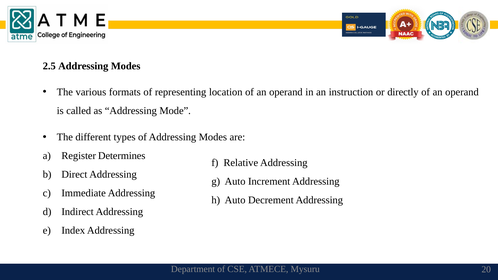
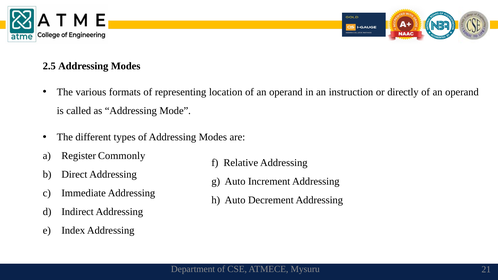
Determines: Determines -> Commonly
20: 20 -> 21
